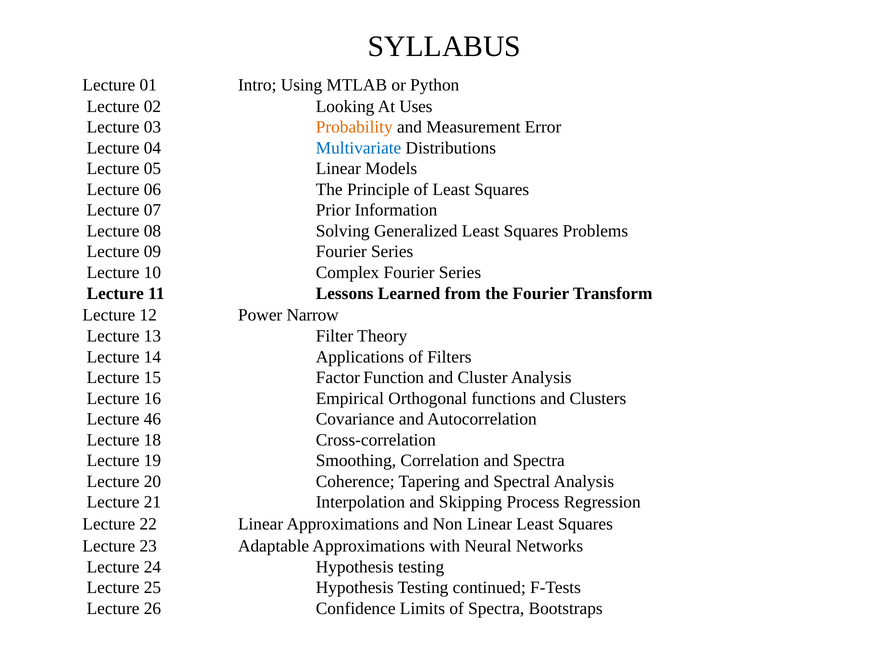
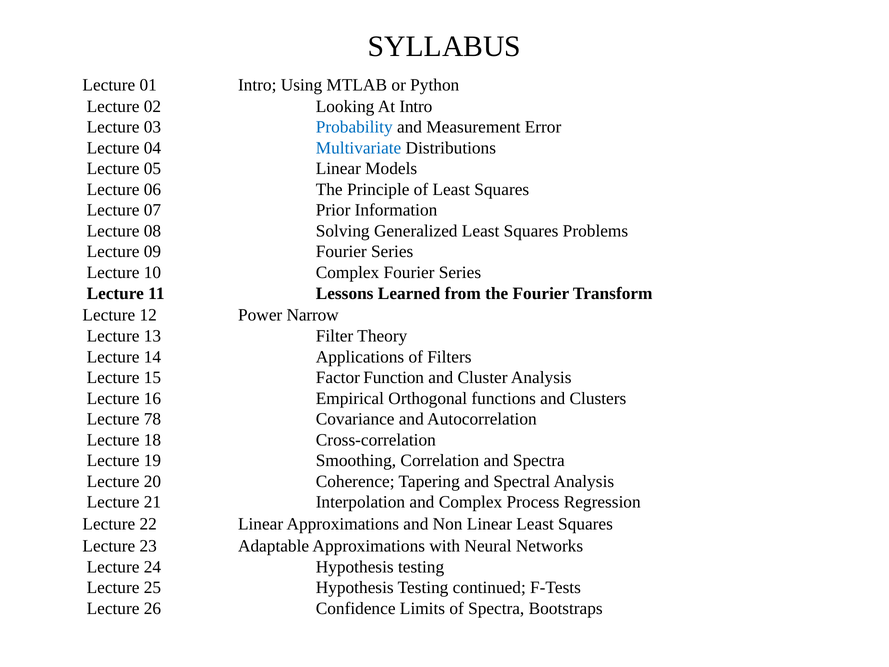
At Uses: Uses -> Intro
Probability colour: orange -> blue
46: 46 -> 78
and Skipping: Skipping -> Complex
